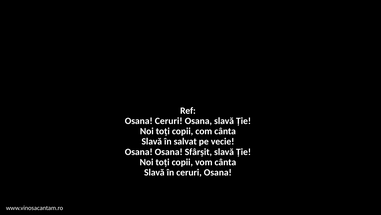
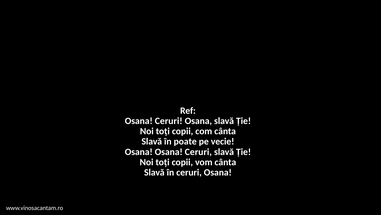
salvat: salvat -> poate
Osana Osana Sfârșit: Sfârșit -> Ceruri
